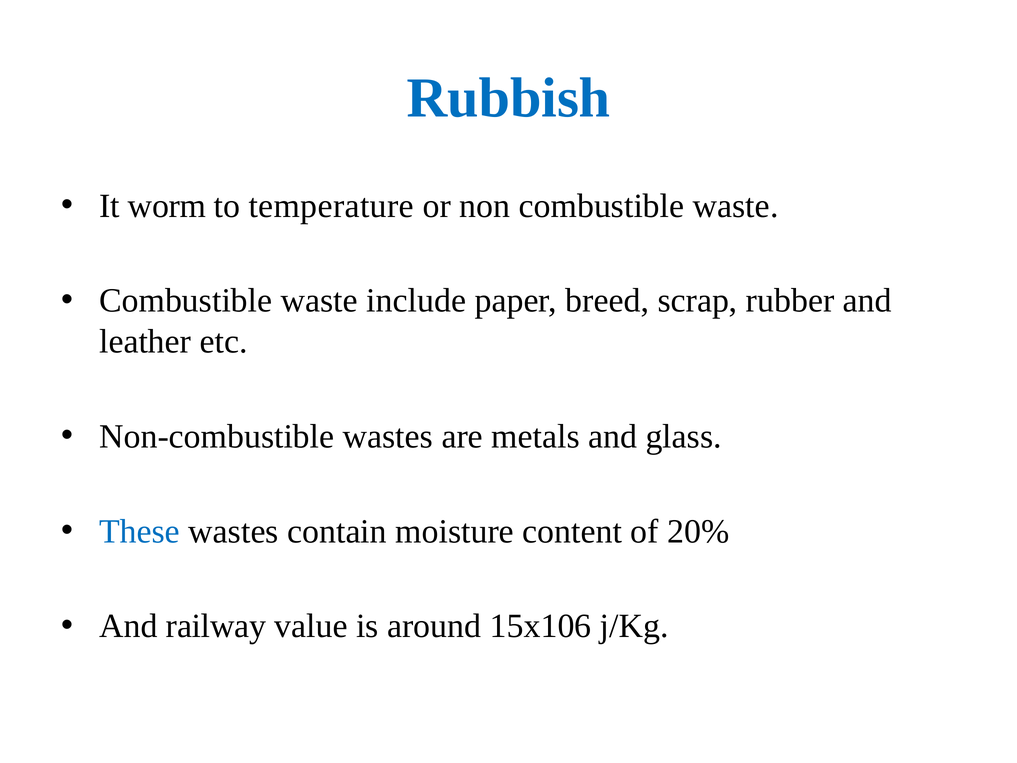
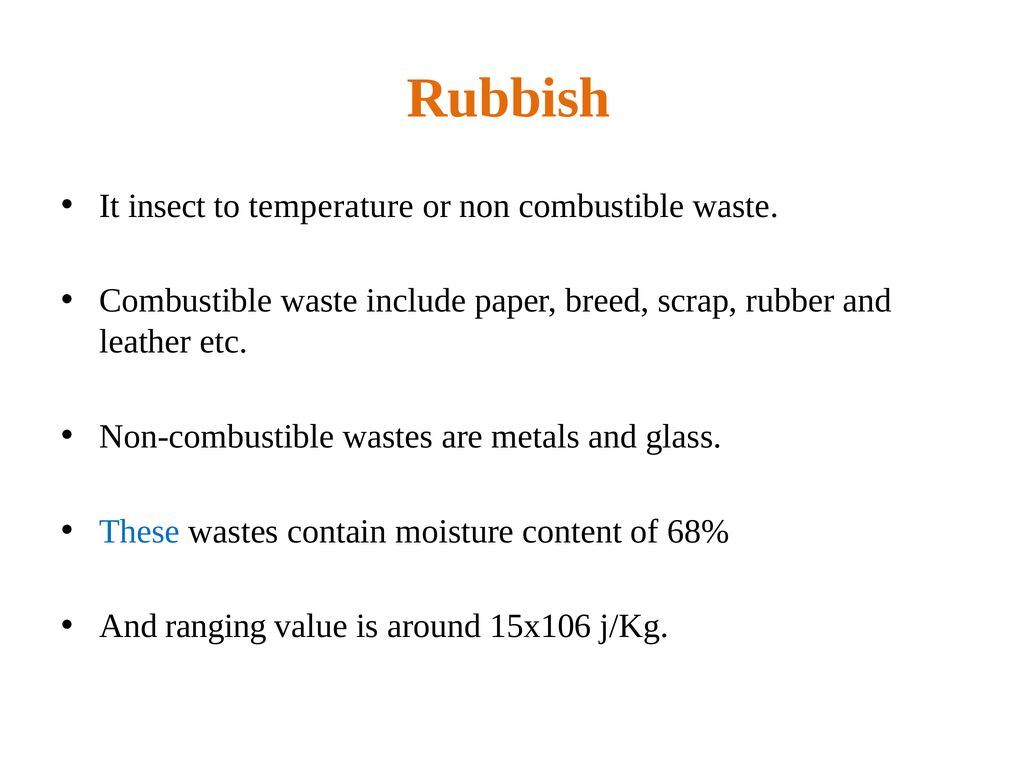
Rubbish colour: blue -> orange
worm: worm -> insect
20%: 20% -> 68%
railway: railway -> ranging
